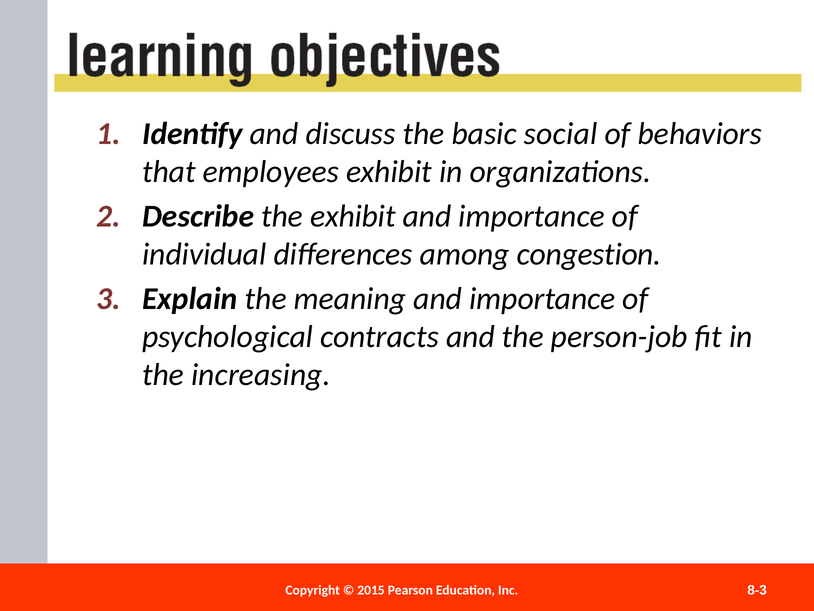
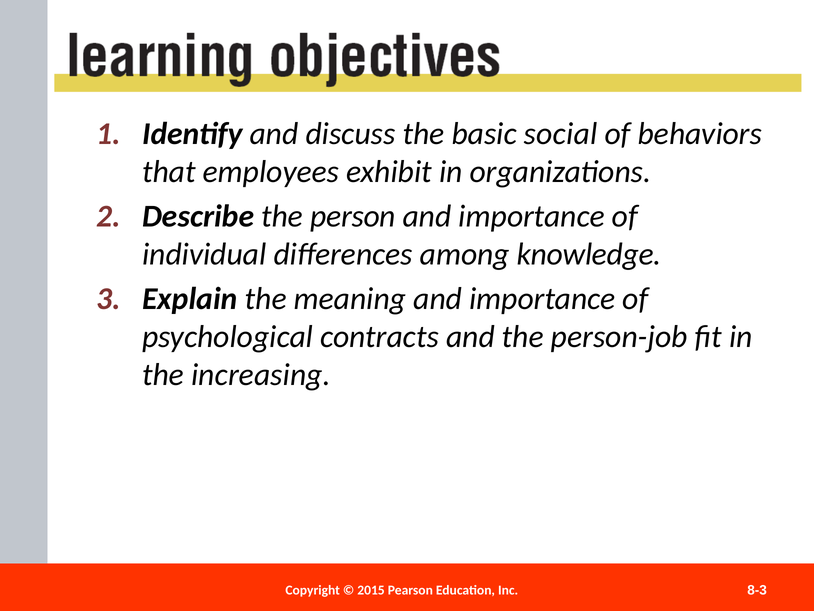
the exhibit: exhibit -> person
congestion: congestion -> knowledge
